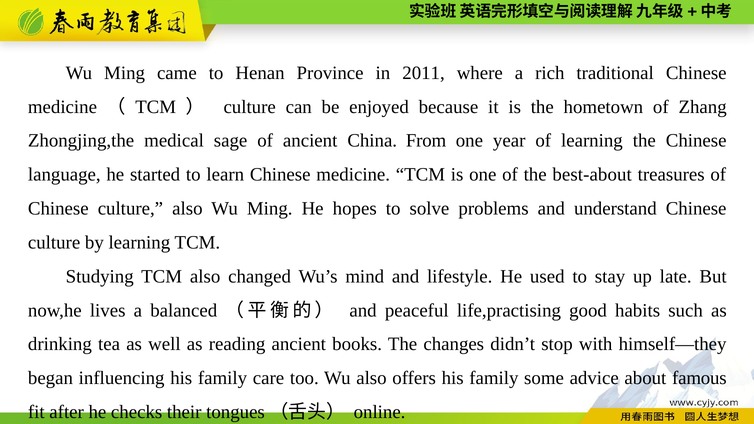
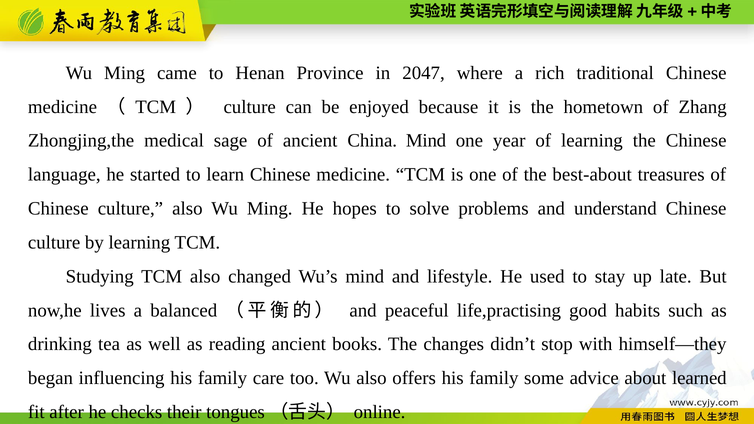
2011: 2011 -> 2047
China From: From -> Mind
famous: famous -> learned
